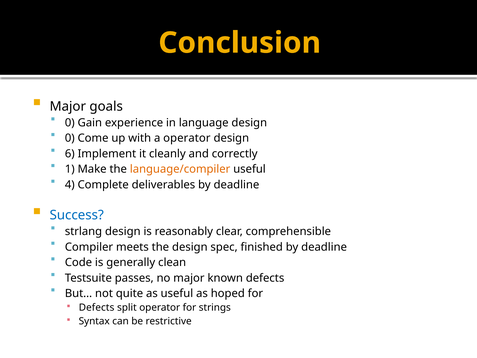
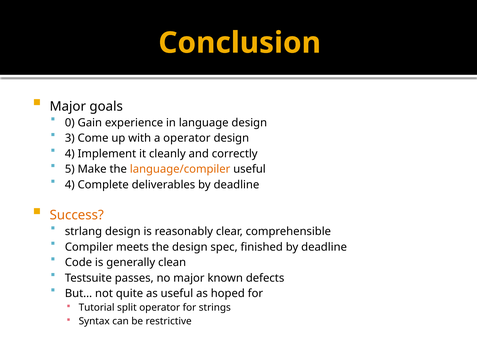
0 at (70, 138): 0 -> 3
6 at (70, 154): 6 -> 4
1: 1 -> 5
Success colour: blue -> orange
Defects at (97, 307): Defects -> Tutorial
